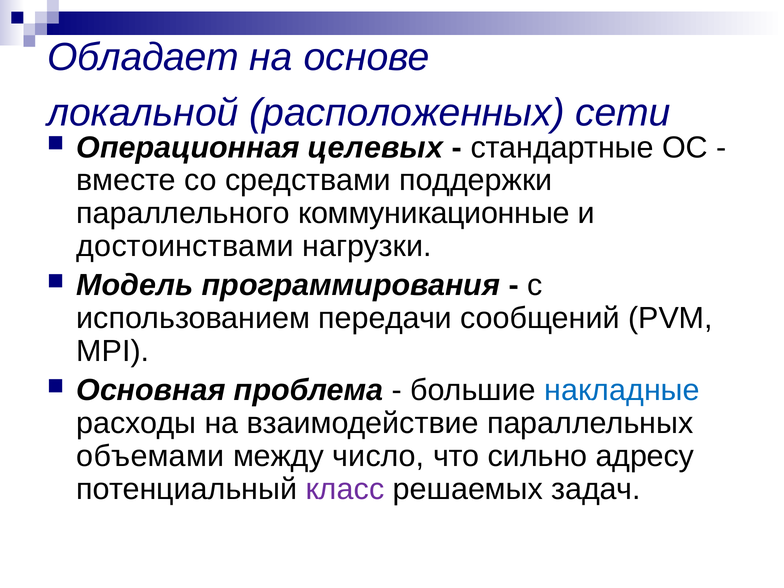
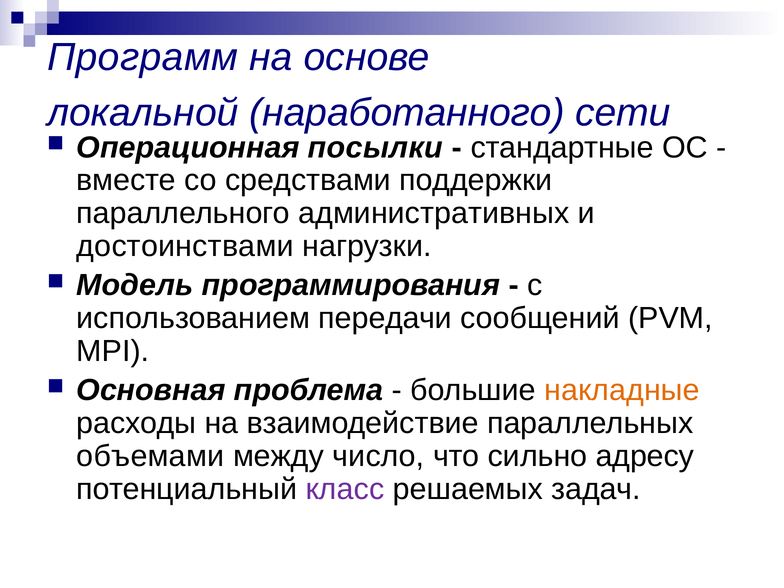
Обладает: Обладает -> Программ
расположенных: расположенных -> наработанного
целевых: целевых -> посылки
коммуникационные: коммуникационные -> административных
накладные colour: blue -> orange
